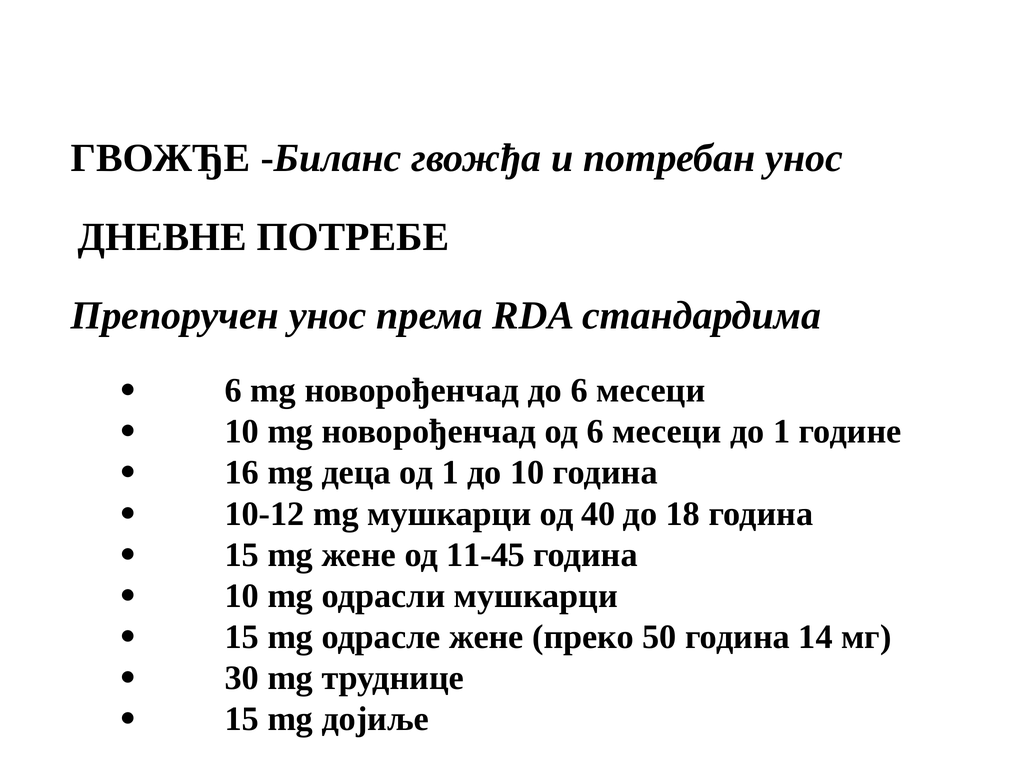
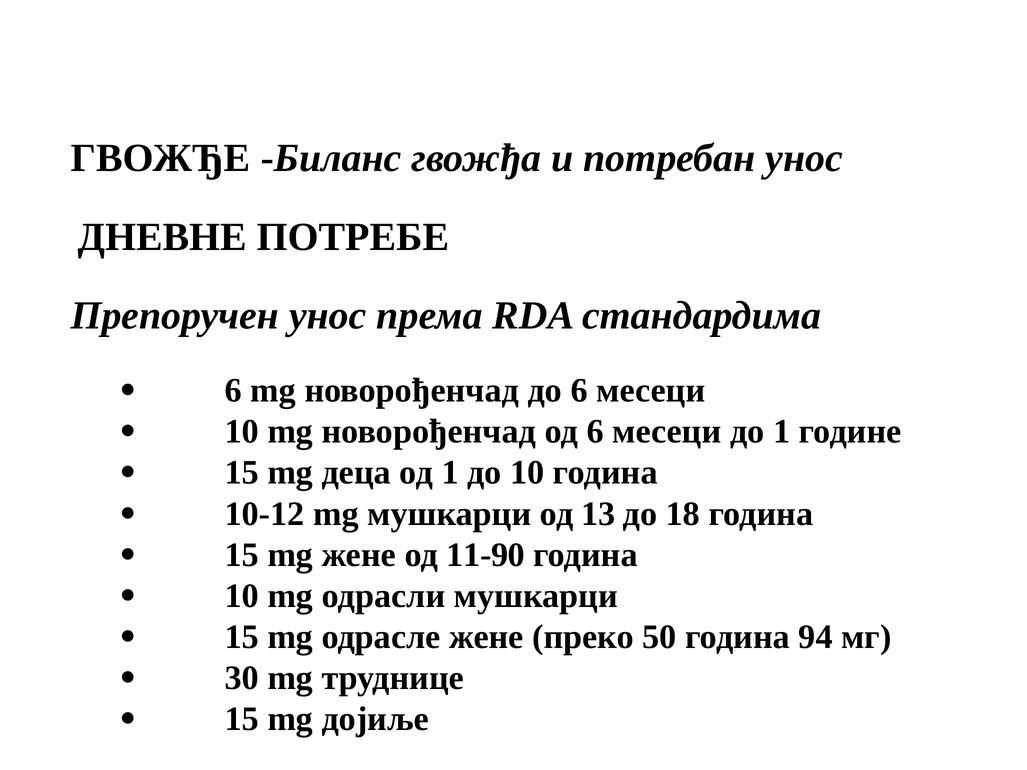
16 at (242, 473): 16 -> 15
40: 40 -> 13
11-45: 11-45 -> 11-90
14: 14 -> 94
